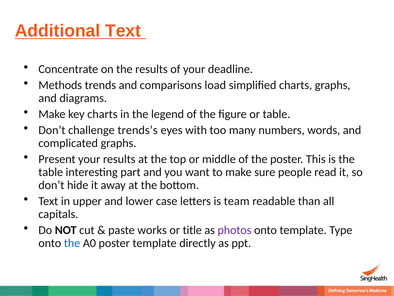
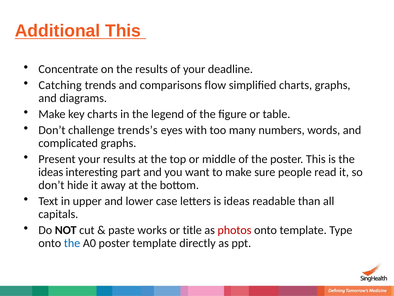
Additional Text: Text -> This
Methods: Methods -> Catching
load: load -> flow
table at (51, 172): table -> ideas
is team: team -> ideas
photos colour: purple -> red
